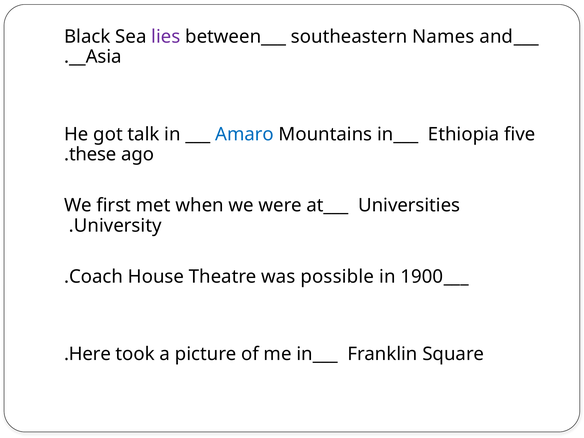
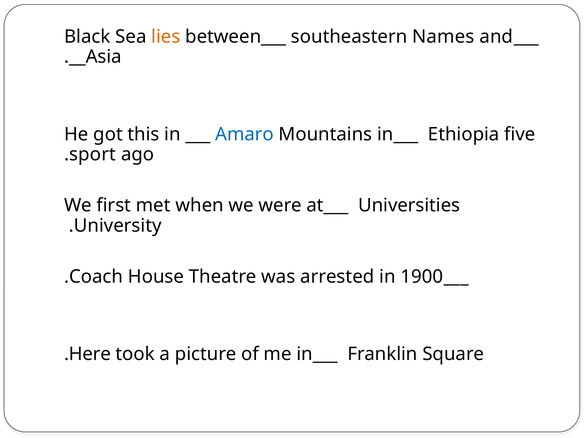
lies colour: purple -> orange
talk: talk -> this
these: these -> sport
possible: possible -> arrested
